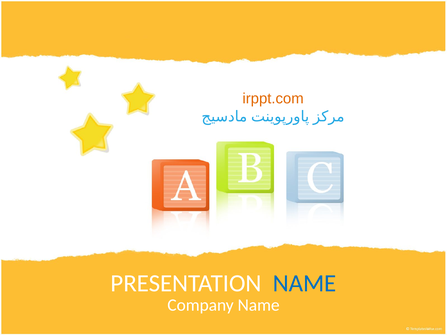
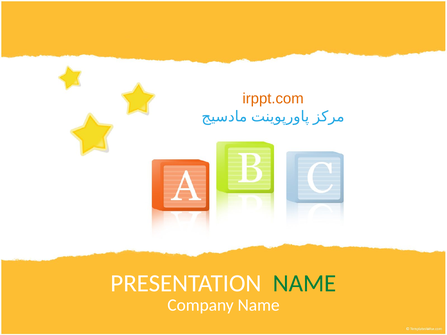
NAME at (305, 284) colour: blue -> green
